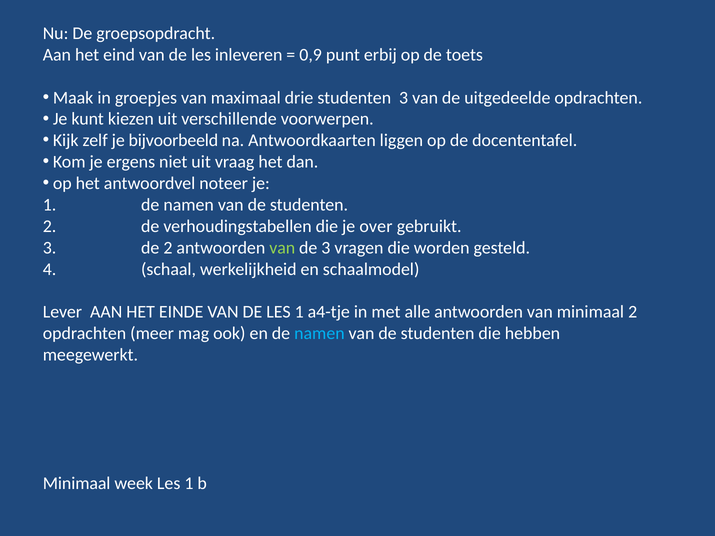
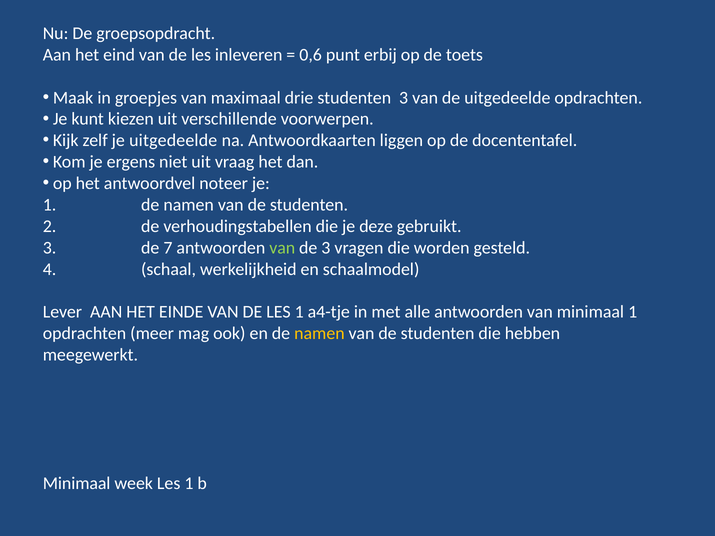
0,9: 0,9 -> 0,6
je bijvoorbeeld: bijvoorbeeld -> uitgedeelde
over: over -> deze
de 2: 2 -> 7
minimaal 2: 2 -> 1
namen at (319, 334) colour: light blue -> yellow
